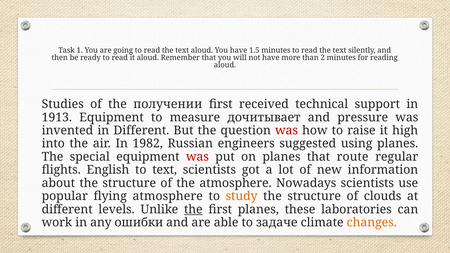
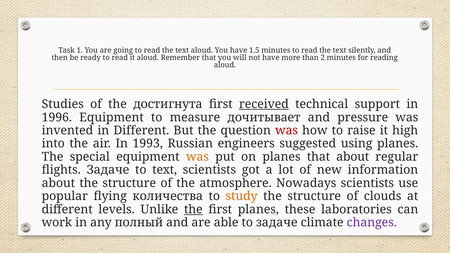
получении: получении -> достигнута
received underline: none -> present
1913: 1913 -> 1996
1982: 1982 -> 1993
was at (197, 157) colour: red -> orange
that route: route -> about
flights English: English -> Задаче
flying atmosphere: atmosphere -> количества
ошибки: ошибки -> полный
changes colour: orange -> purple
